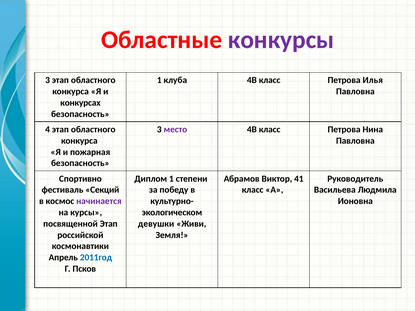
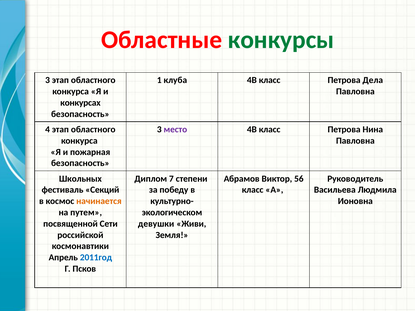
конкурсы colour: purple -> green
Илья: Илья -> Дела
Спортивно: Спортивно -> Школьных
Диплом 1: 1 -> 7
41: 41 -> 56
начинается colour: purple -> orange
курсы: курсы -> путем
посвященной Этап: Этап -> Сети
